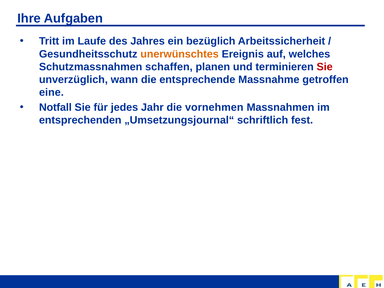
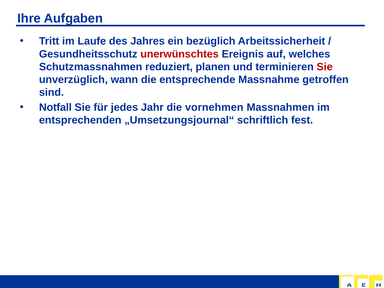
unerwünschtes colour: orange -> red
schaffen: schaffen -> reduziert
eine: eine -> sind
